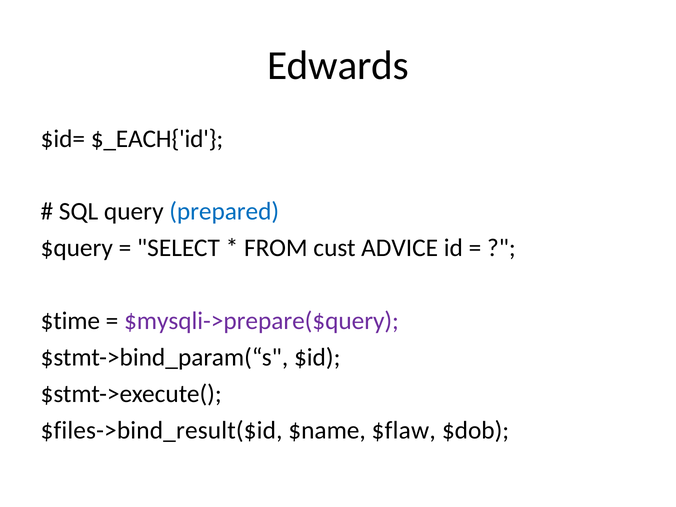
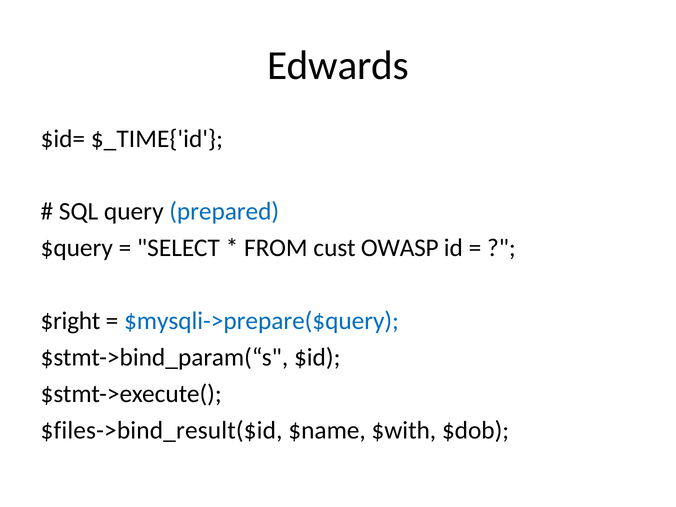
$_EACH{'id: $_EACH{'id -> $_TIME{'id
ADVICE: ADVICE -> OWASP
$time: $time -> $right
$mysqli->prepare($query colour: purple -> blue
$flaw: $flaw -> $with
